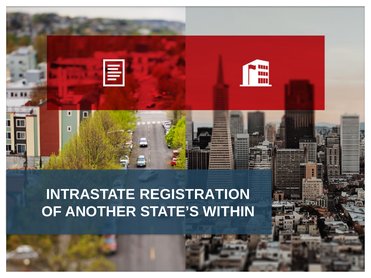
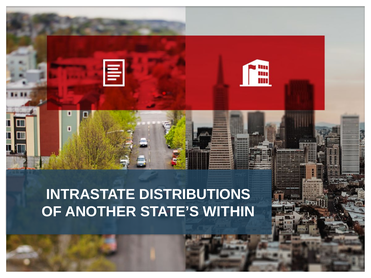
REGISTRATION: REGISTRATION -> DISTRIBUTIONS
